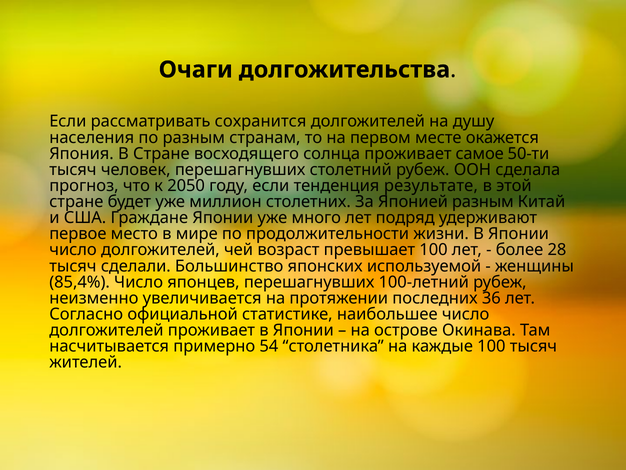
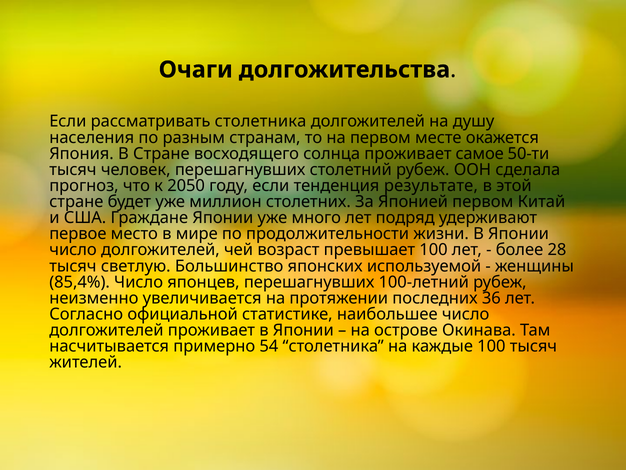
рассматривать сохранится: сохранится -> столетника
Японией разным: разным -> первом
сделали: сделали -> светлую
